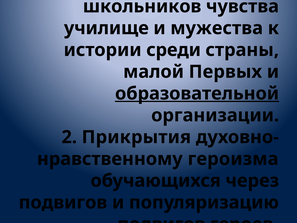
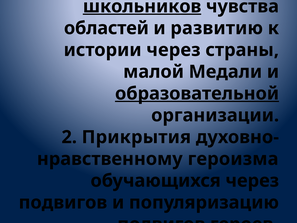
школьников underline: none -> present
училище: училище -> областей
мужества: мужества -> развитию
истории среди: среди -> через
Первых: Первых -> Медали
